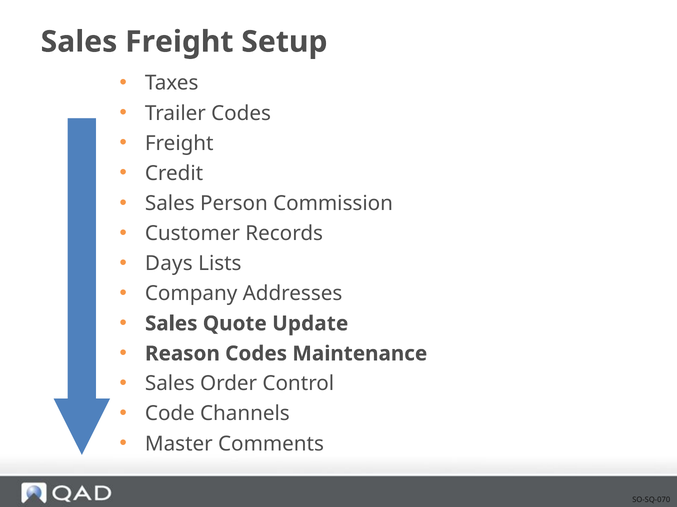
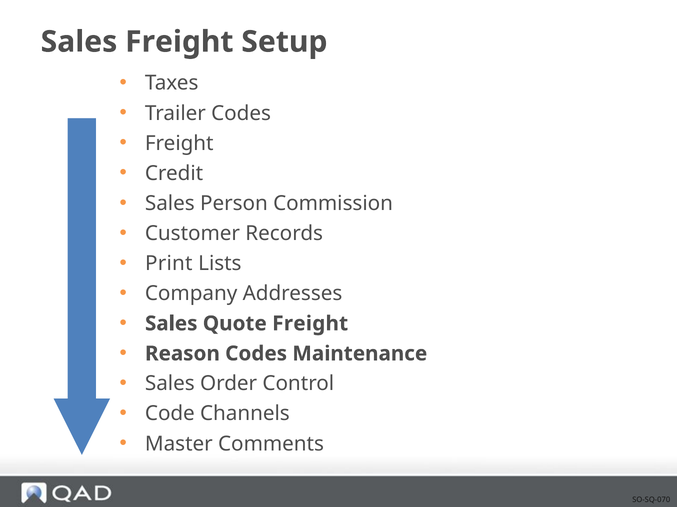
Days: Days -> Print
Quote Update: Update -> Freight
